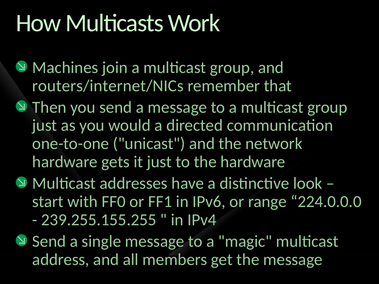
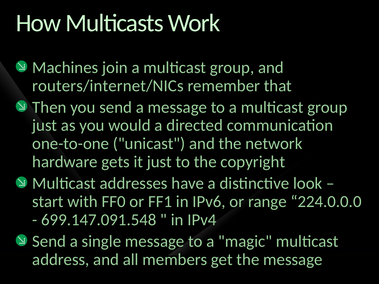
the hardware: hardware -> copyright
239.255.155.255: 239.255.155.255 -> 699.147.091.548
